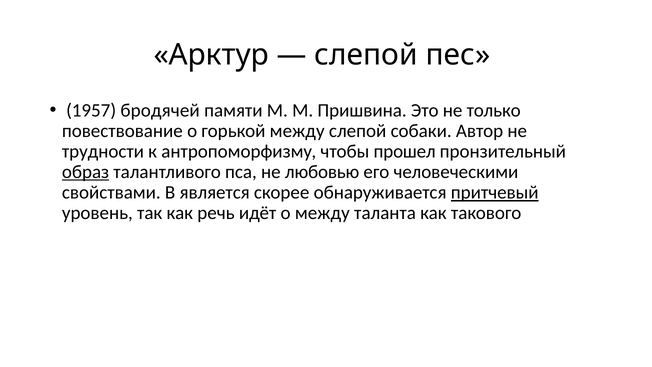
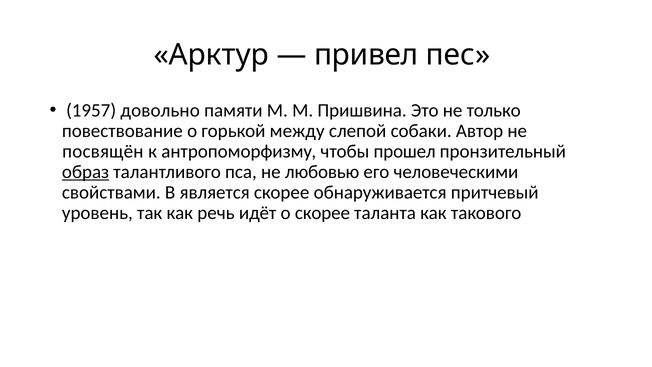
слепой at (366, 55): слепой -> привел
бродячей: бродячей -> довольно
трудности: трудности -> посвящён
притчевый underline: present -> none
о между: между -> скорее
